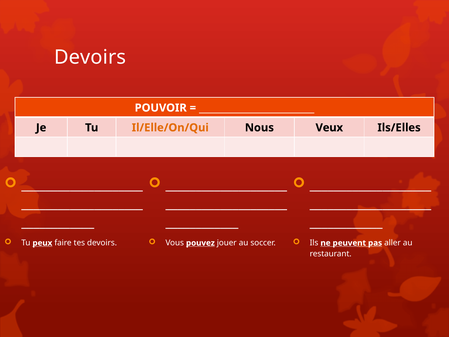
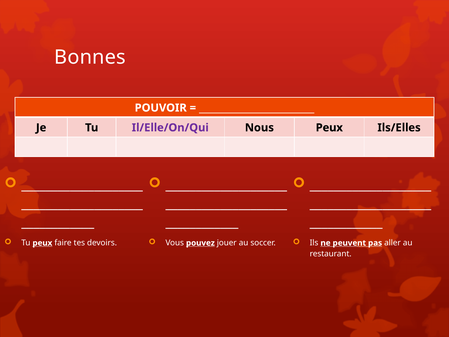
Devoirs at (90, 57): Devoirs -> Bonnes
Il/Elle/On/Qui colour: orange -> purple
Nous Veux: Veux -> Peux
